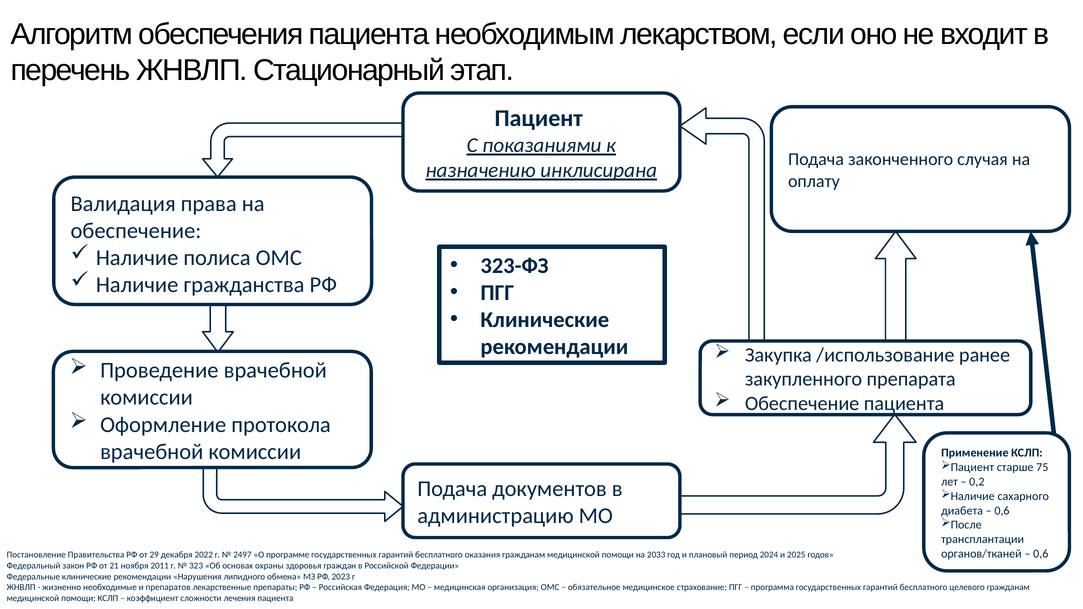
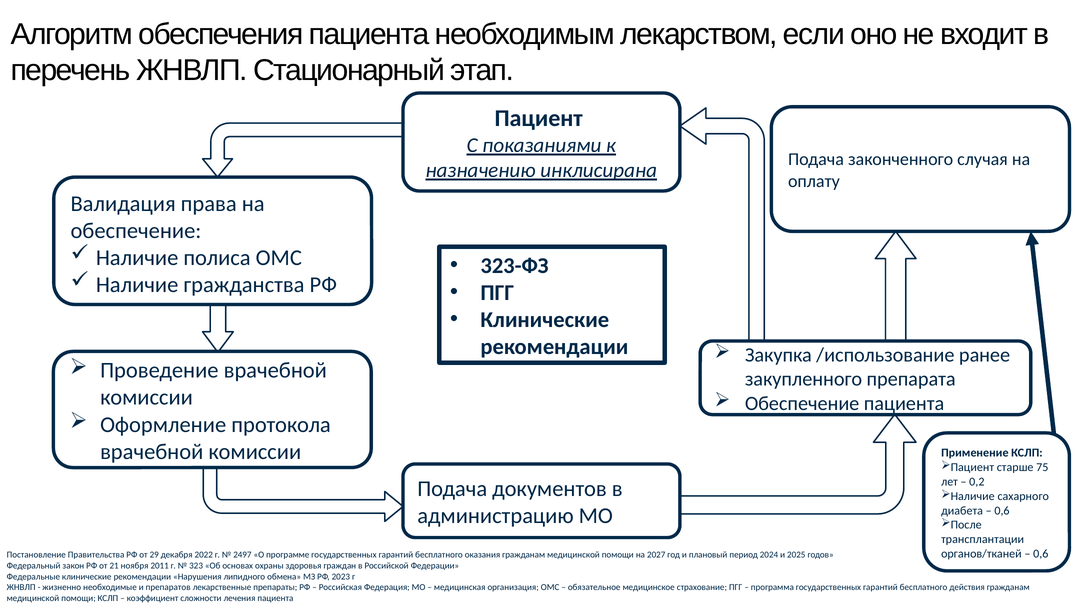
2033: 2033 -> 2027
целевого: целевого -> действия
